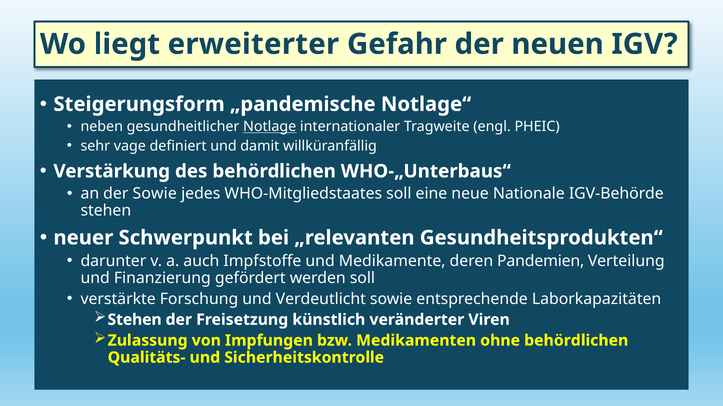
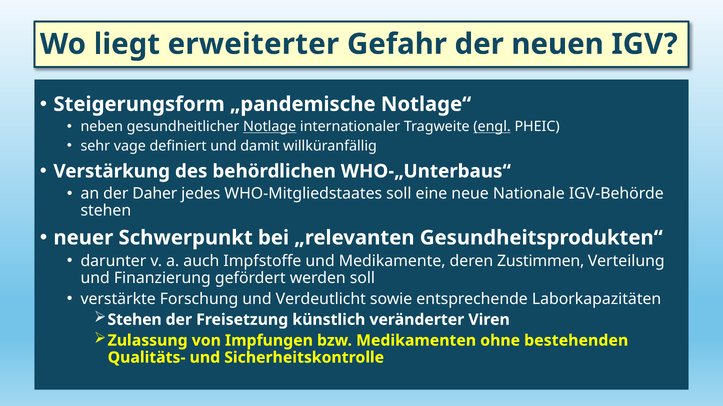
engl underline: none -> present
der Sowie: Sowie -> Daher
Pandemien: Pandemien -> Zustimmen
ohne behördlichen: behördlichen -> bestehenden
